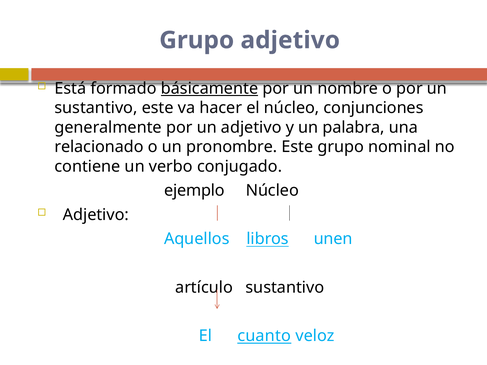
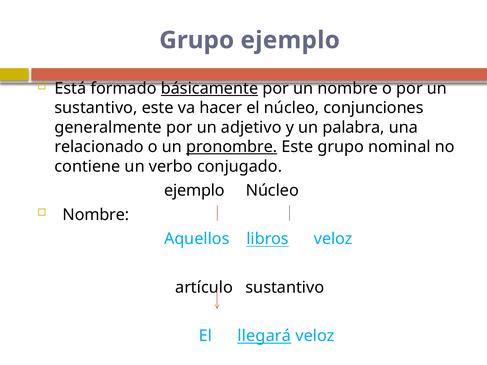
Grupo adjetivo: adjetivo -> ejemplo
pronombre underline: none -> present
Adjetivo at (96, 215): Adjetivo -> Nombre
libros unen: unen -> veloz
cuanto: cuanto -> llegará
